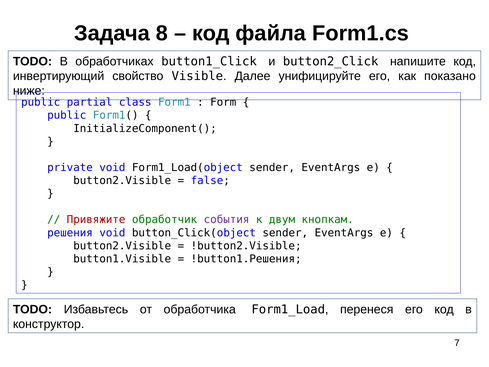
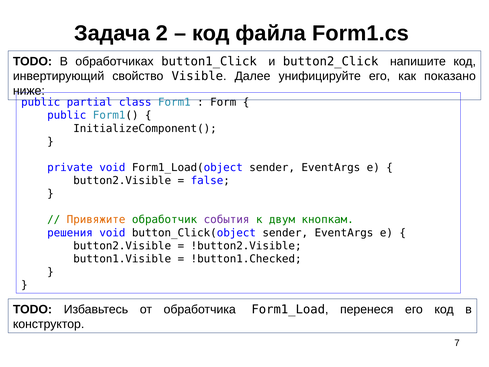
8: 8 -> 2
Привяжите colour: red -> orange
!button1.Решения: !button1.Решения -> !button1.Checked
